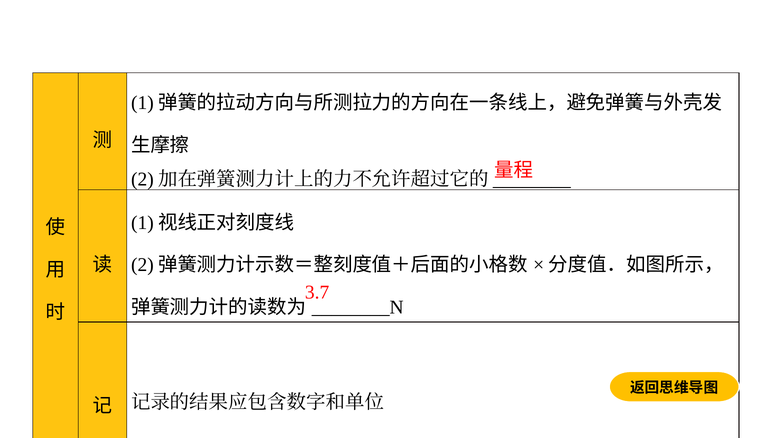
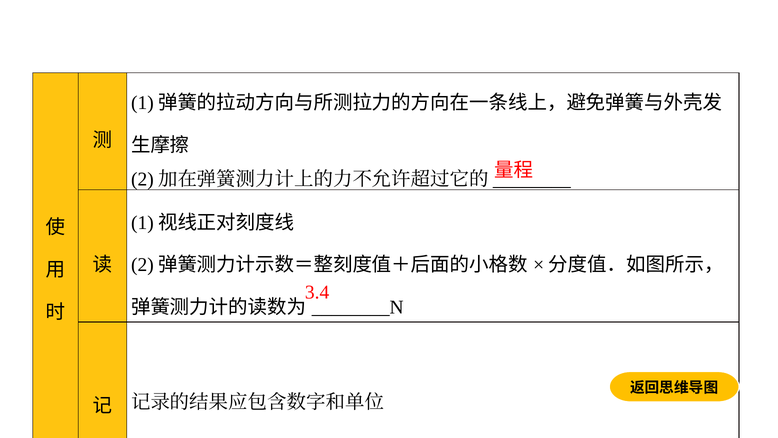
3.7: 3.7 -> 3.4
